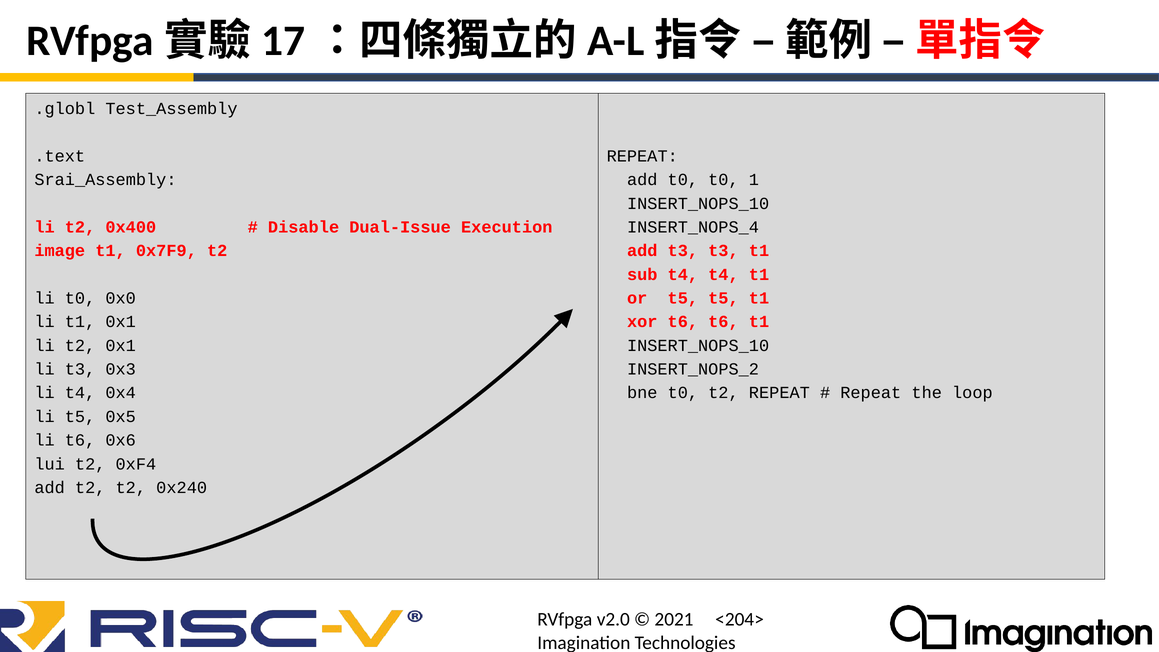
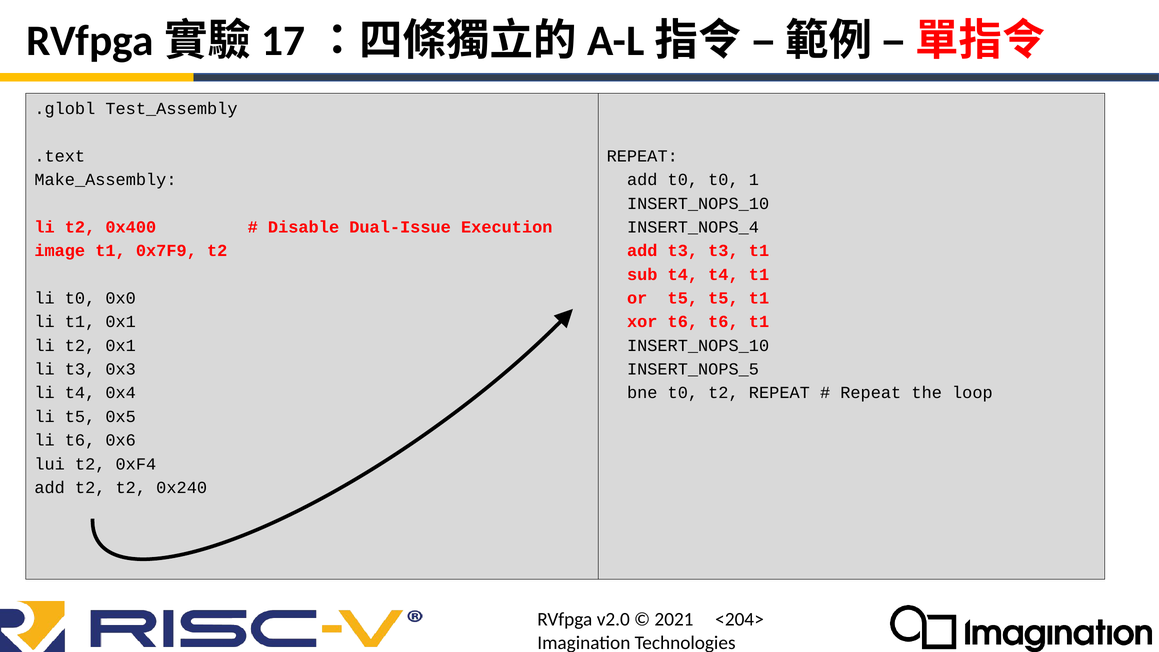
Srai_Assembly: Srai_Assembly -> Make_Assembly
INSERT_NOPS_2: INSERT_NOPS_2 -> INSERT_NOPS_5
